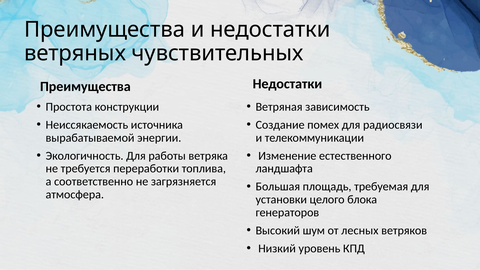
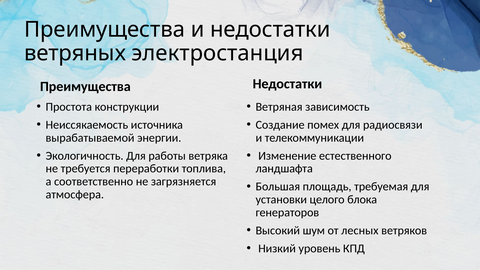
чувствительных: чувствительных -> электростанция
